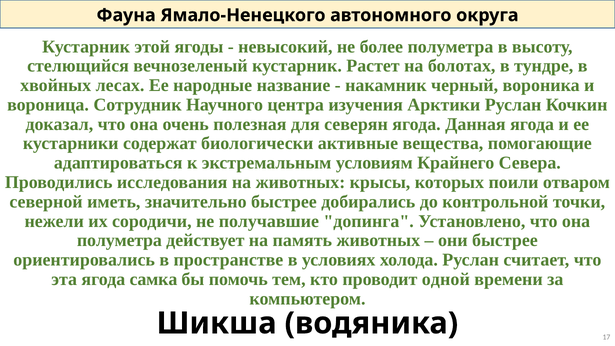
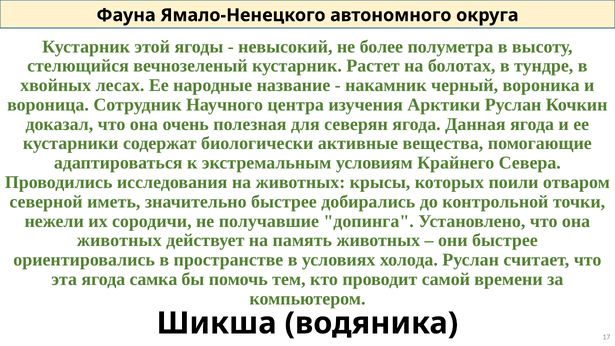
полуметра at (119, 240): полуметра -> животных
одной: одной -> самой
